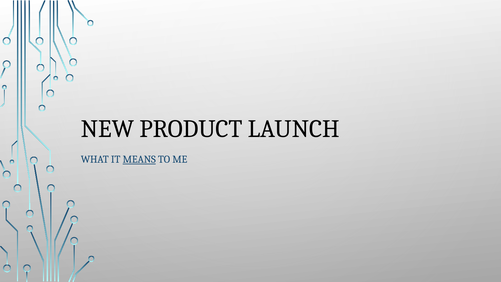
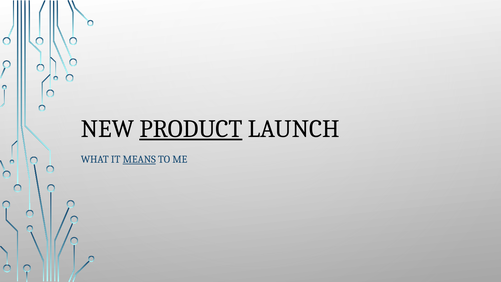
PRODUCT underline: none -> present
